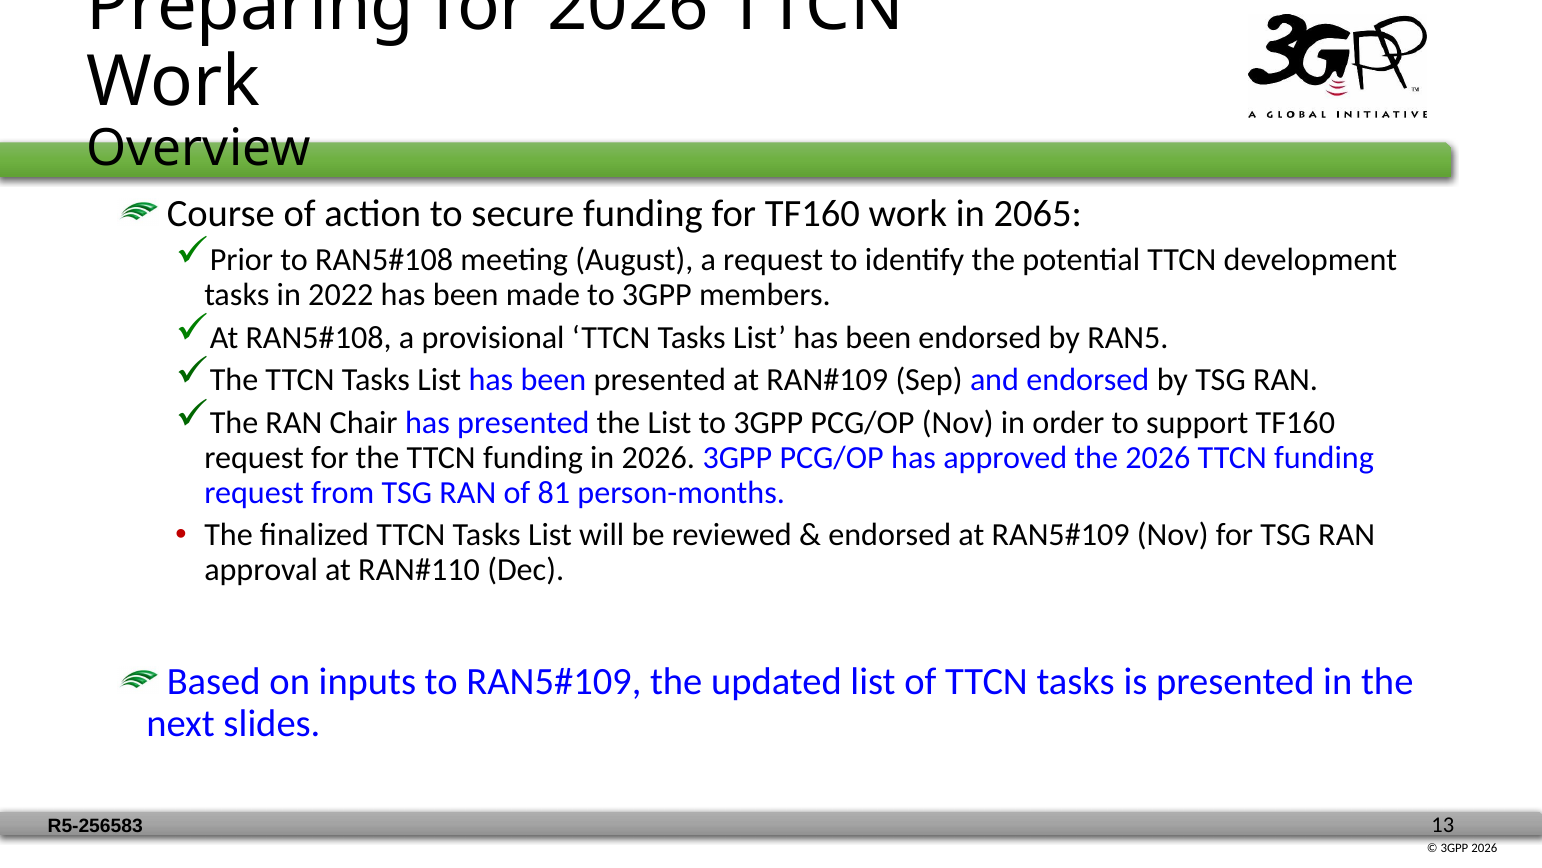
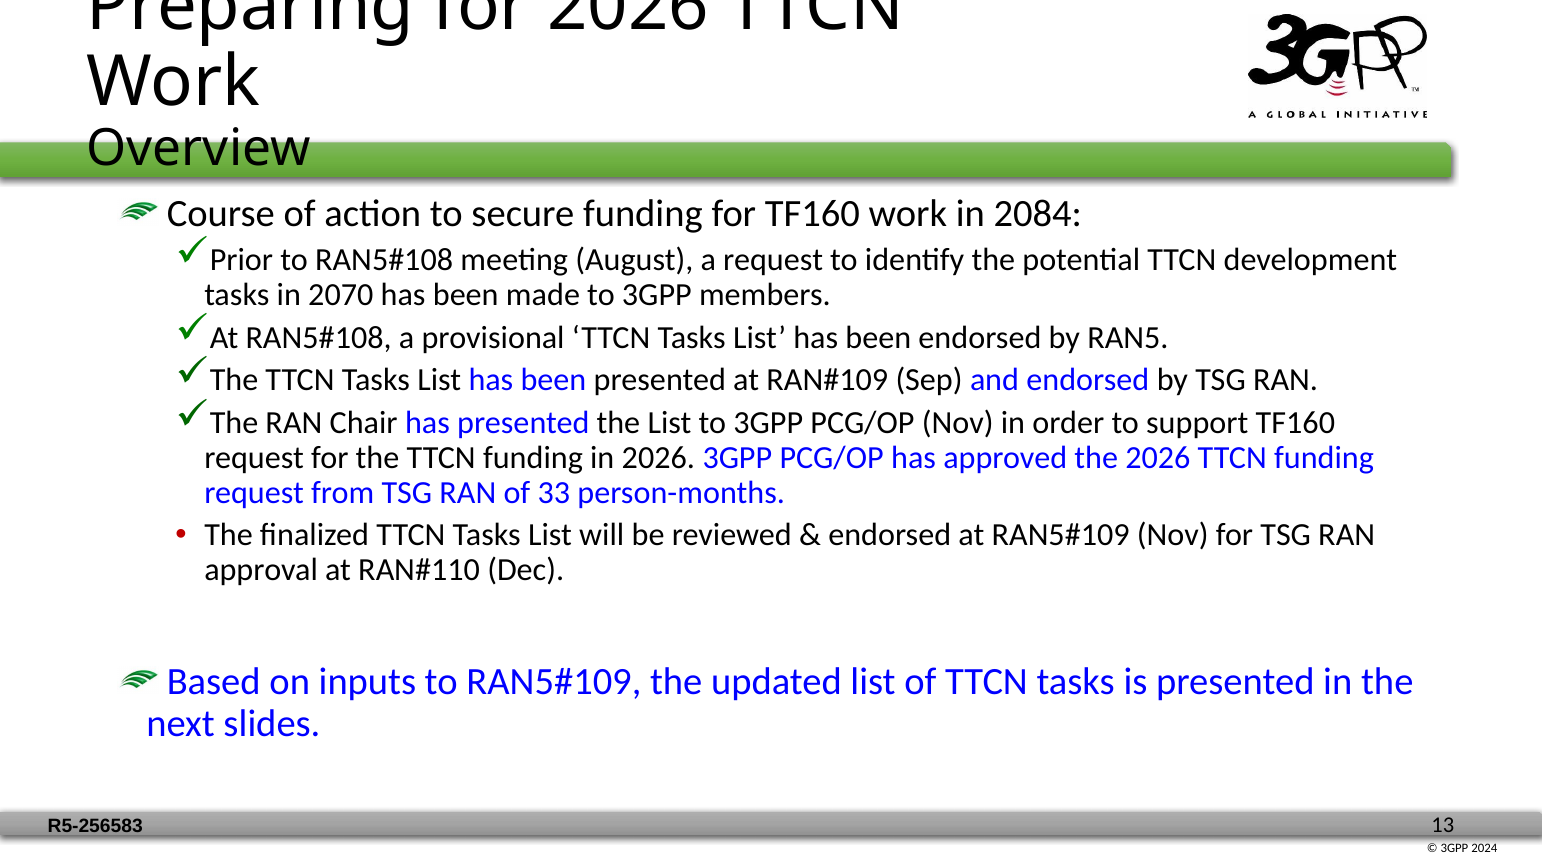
2065: 2065 -> 2084
2022: 2022 -> 2070
81: 81 -> 33
3GPP 2026: 2026 -> 2024
